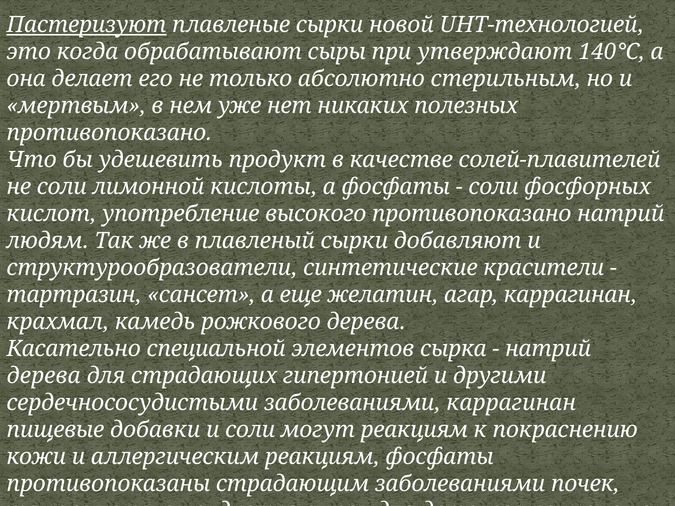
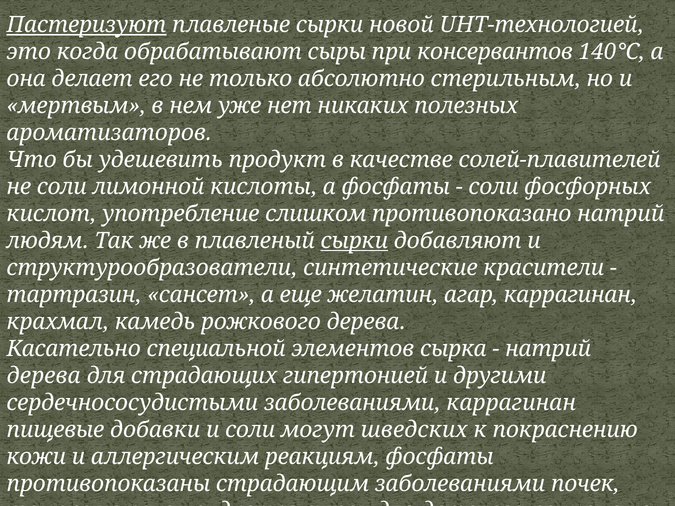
утверждают: утверждают -> консервантов
противопоказано at (109, 133): противопоказано -> ароматизаторов
употребление высокого: высокого -> слишком
сырки at (354, 241) underline: none -> present
могут реакциям: реакциям -> шведских
